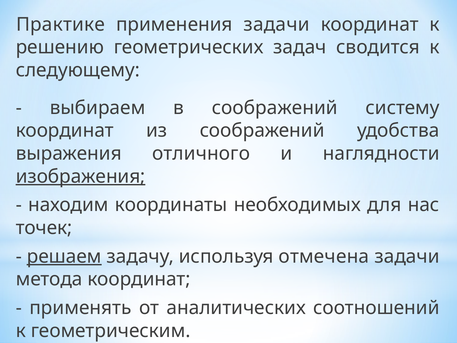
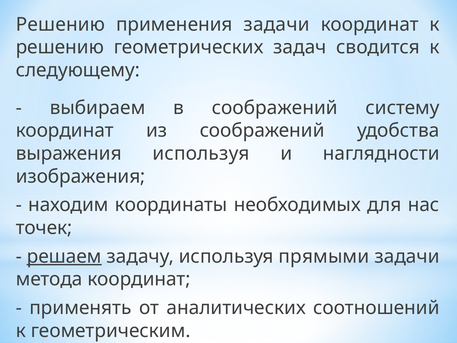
Практике at (60, 24): Практике -> Решению
выражения отличного: отличного -> используя
изображения underline: present -> none
отмечена: отмечена -> прямыми
